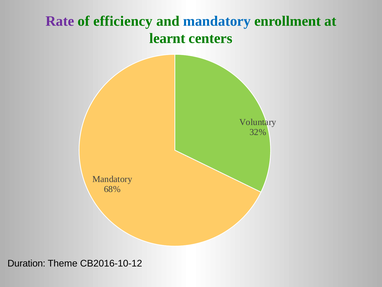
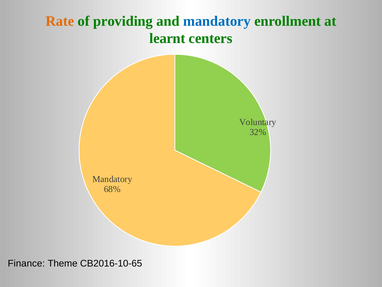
Rate colour: purple -> orange
efficiency: efficiency -> providing
Duration: Duration -> Finance
CB2016-10-12: CB2016-10-12 -> CB2016-10-65
